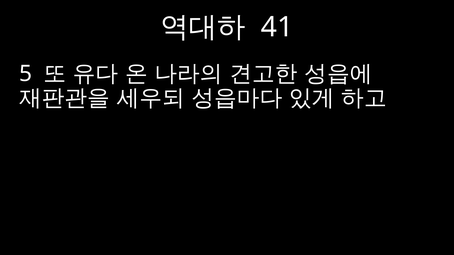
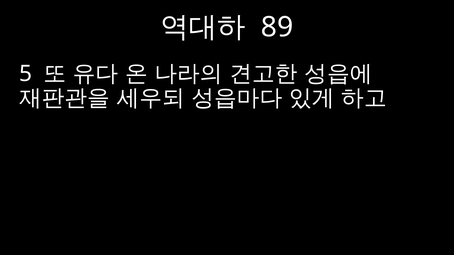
41: 41 -> 89
